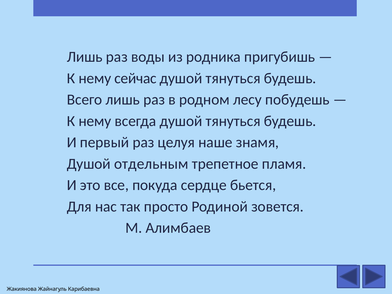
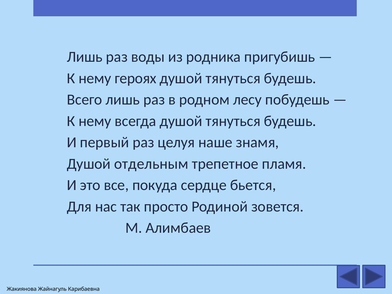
сейчас: сейчас -> героях
